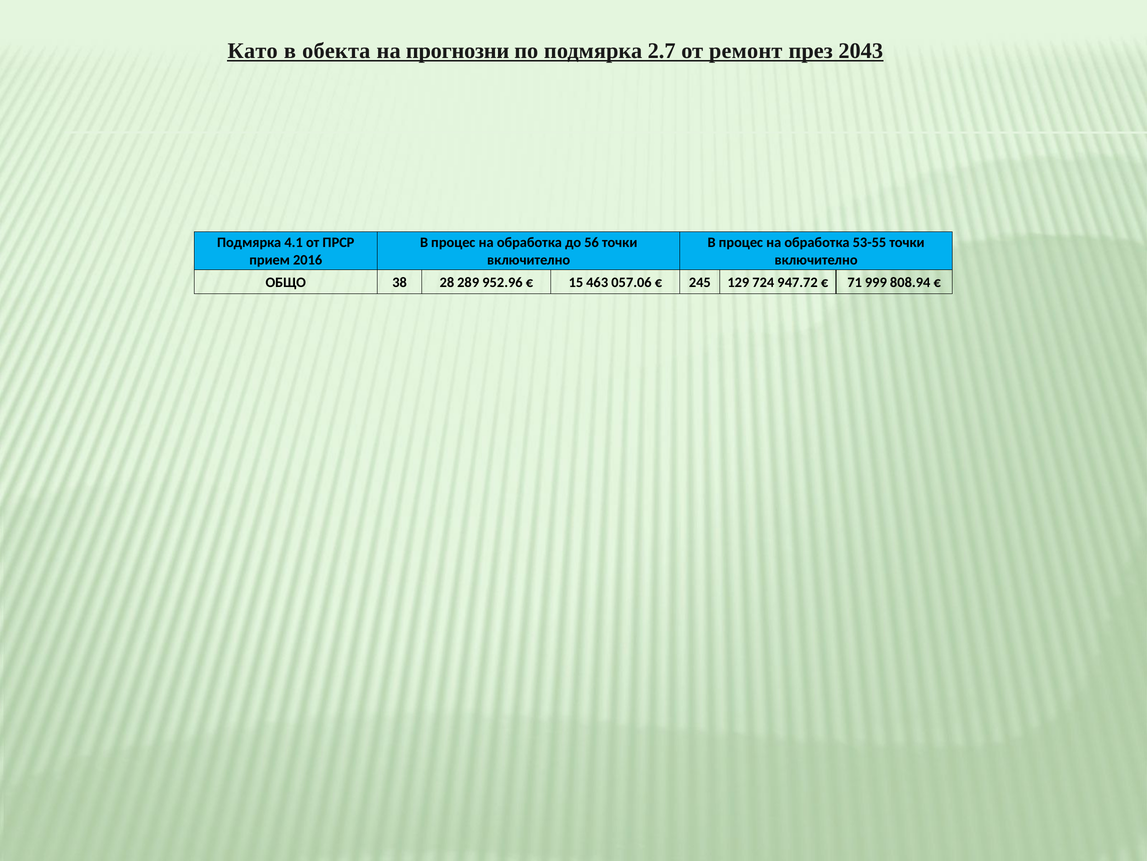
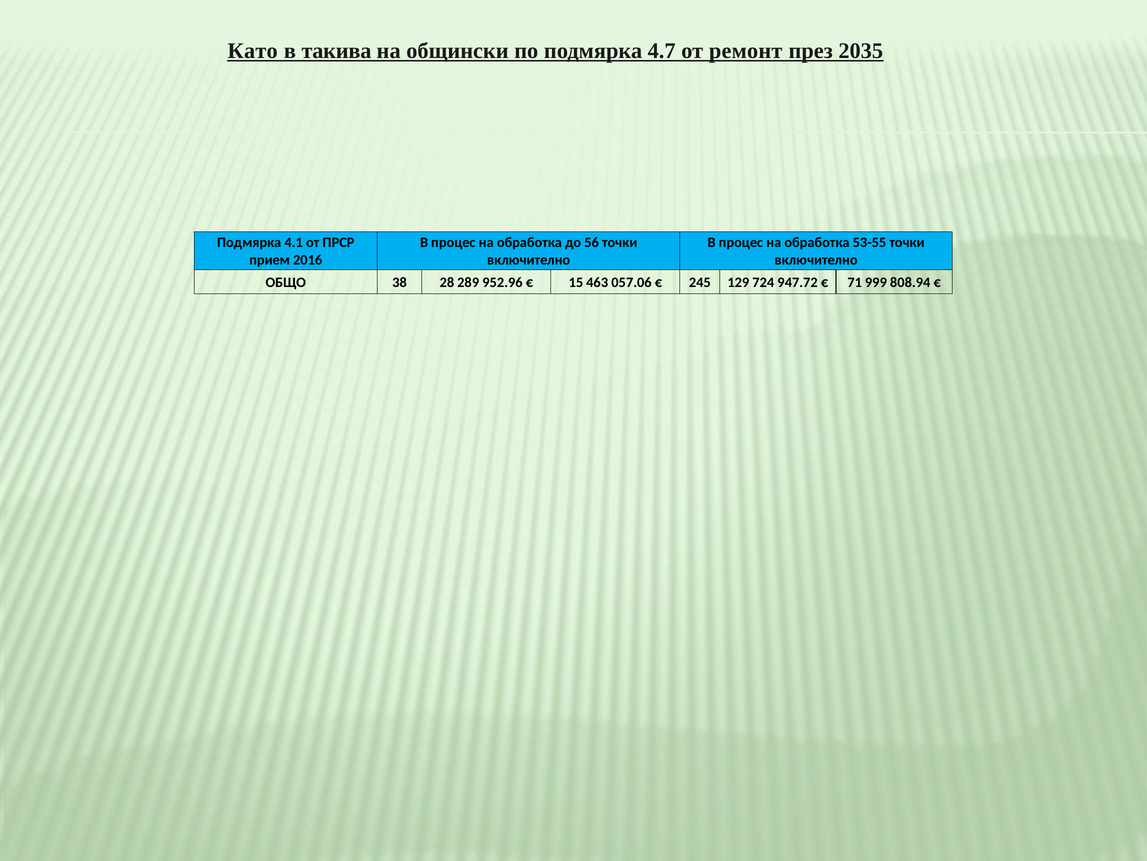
обекта: обекта -> такива
прогнозни: прогнозни -> общински
2.7: 2.7 -> 4.7
2043: 2043 -> 2035
